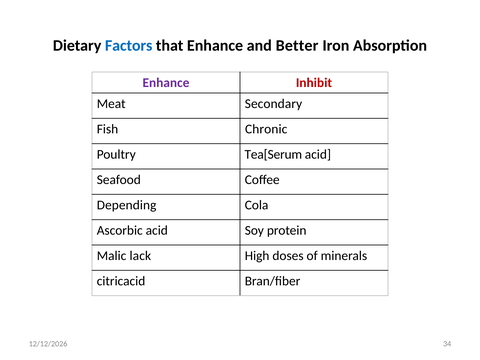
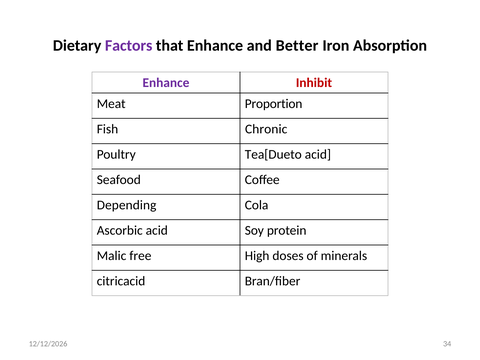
Factors colour: blue -> purple
Secondary: Secondary -> Proportion
Tea[Serum: Tea[Serum -> Tea[Dueto
lack: lack -> free
